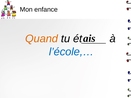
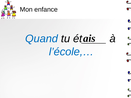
Quand colour: orange -> blue
